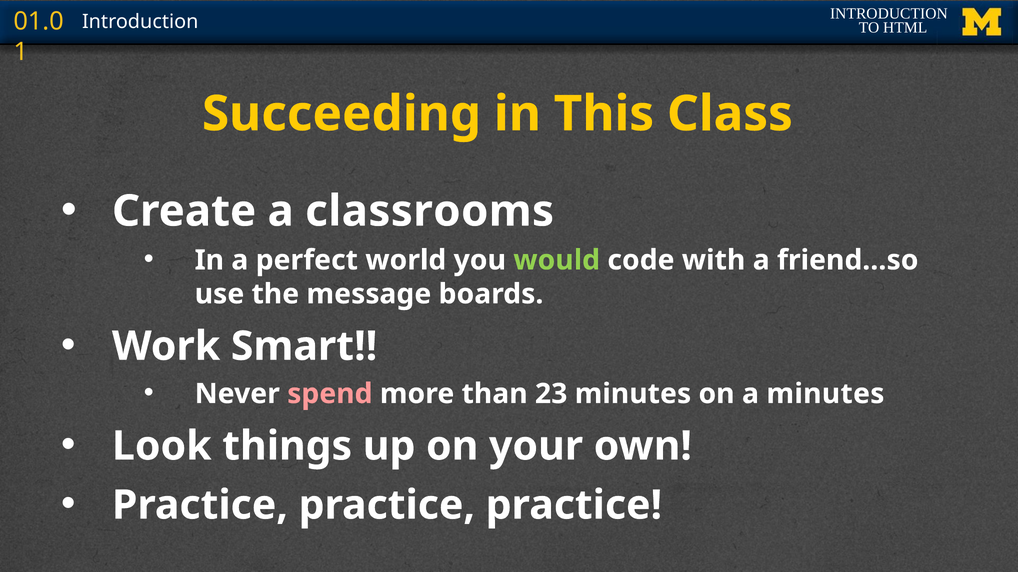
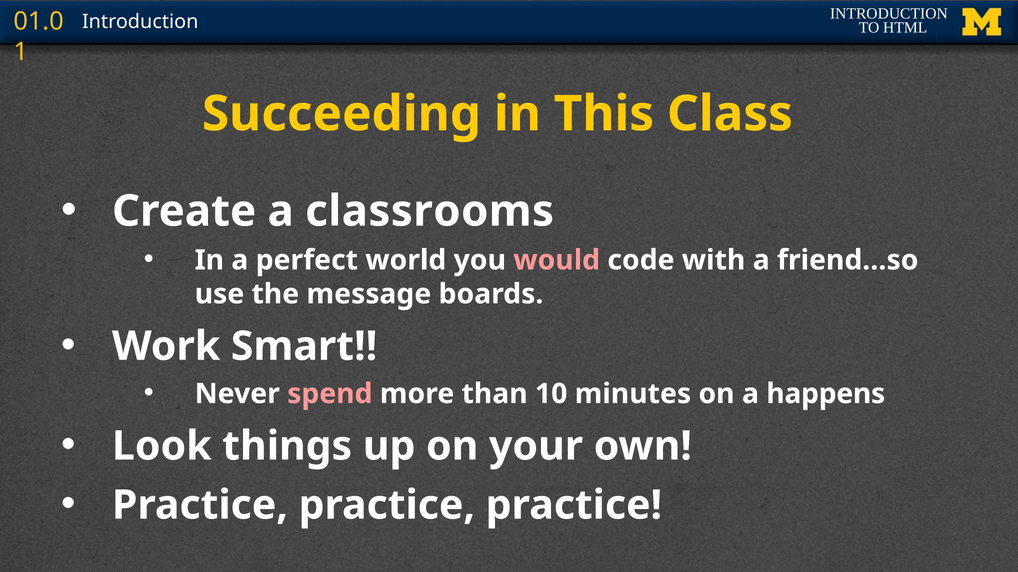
would colour: light green -> pink
23: 23 -> 10
a minutes: minutes -> happens
